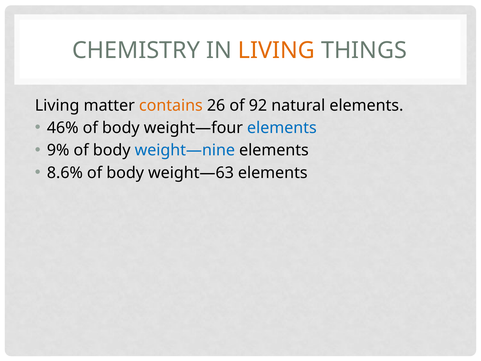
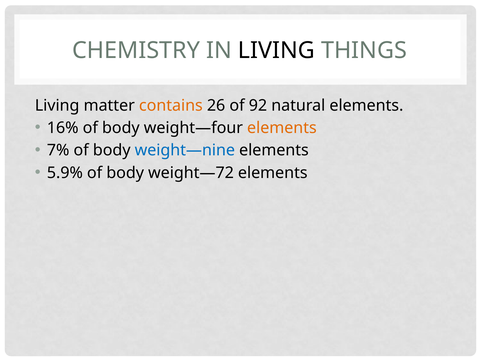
LIVING at (276, 50) colour: orange -> black
46%: 46% -> 16%
elements at (282, 128) colour: blue -> orange
9%: 9% -> 7%
8.6%: 8.6% -> 5.9%
weight—63: weight—63 -> weight—72
